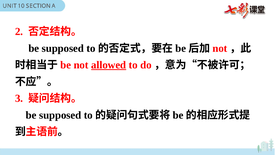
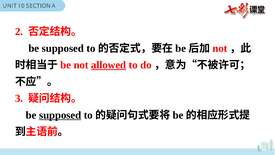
supposed at (60, 115) underline: none -> present
